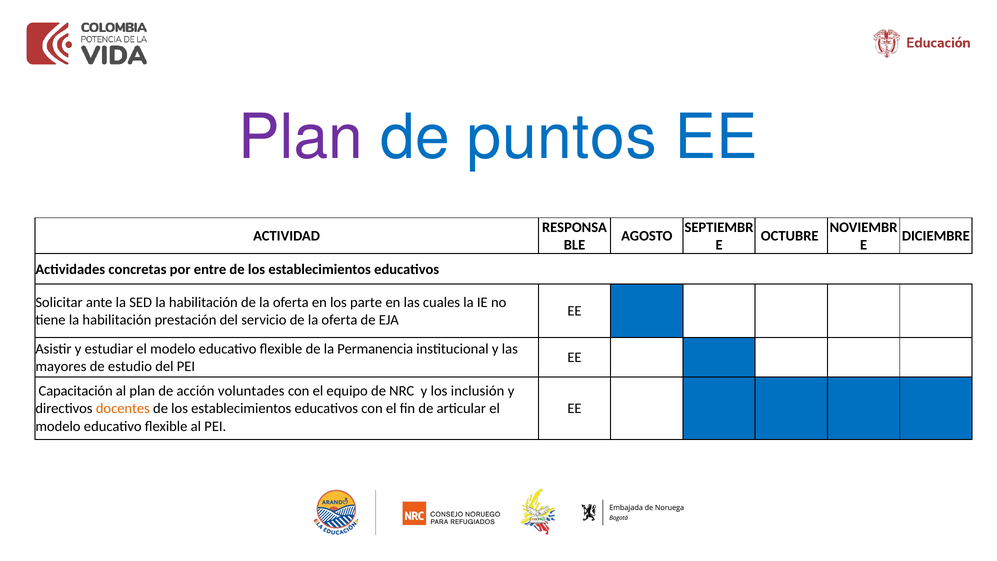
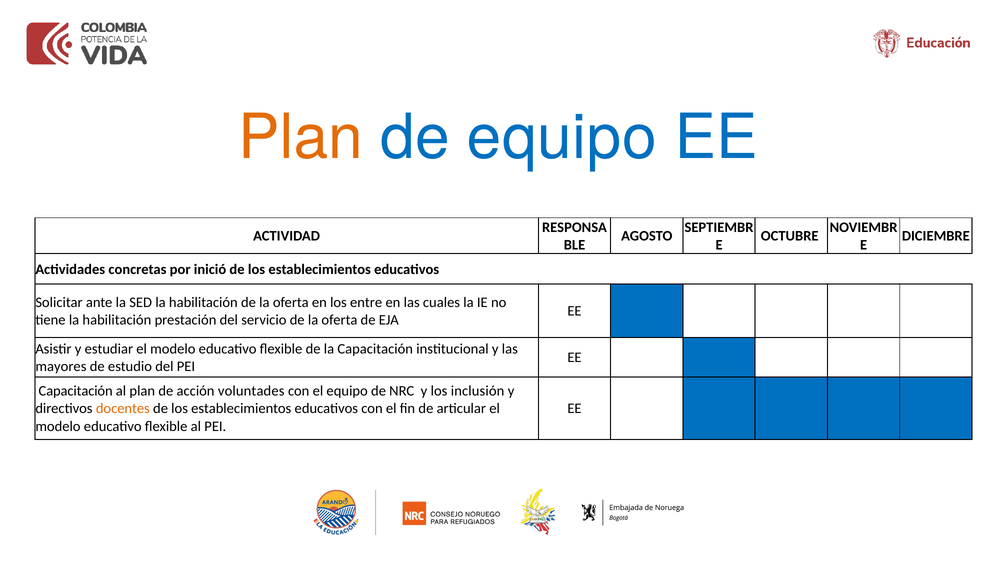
Plan at (301, 138) colour: purple -> orange
de puntos: puntos -> equipo
entre: entre -> inició
parte: parte -> entre
la Permanencia: Permanencia -> Capacitación
